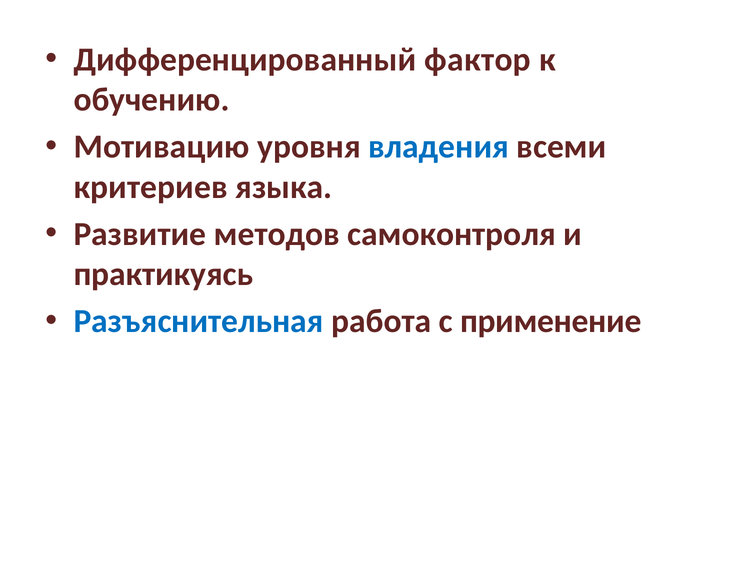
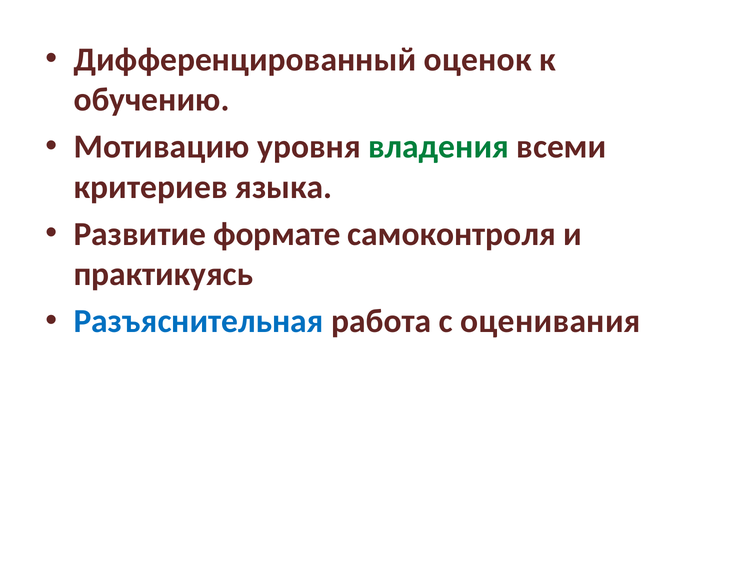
фактор: фактор -> оценок
владения colour: blue -> green
методов: методов -> формате
применение: применение -> оценивания
